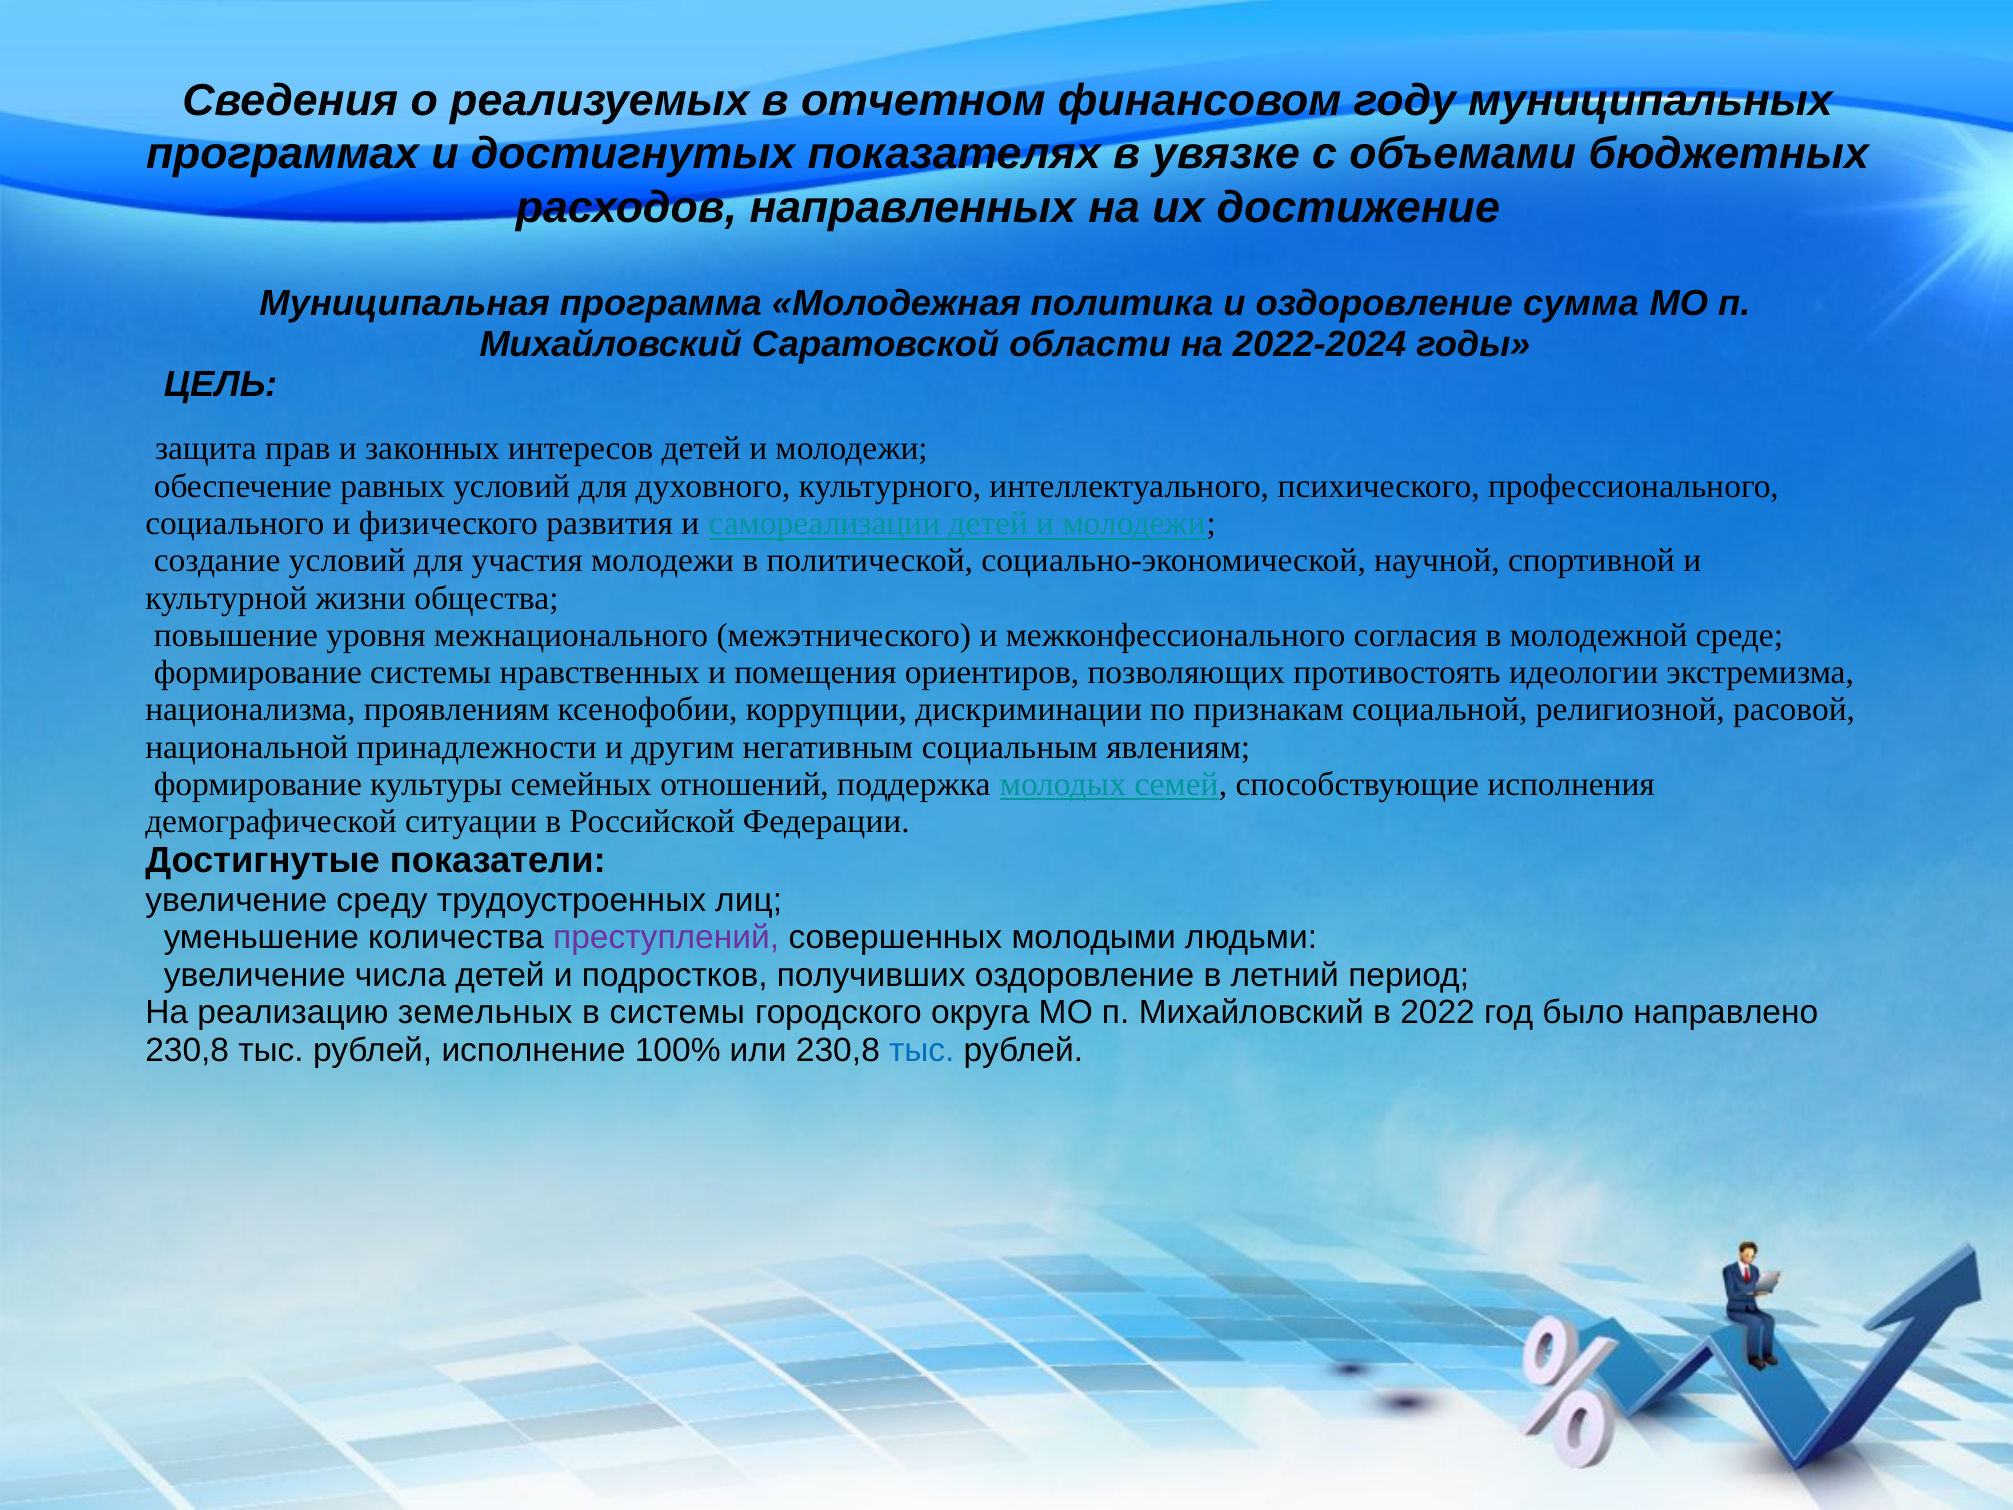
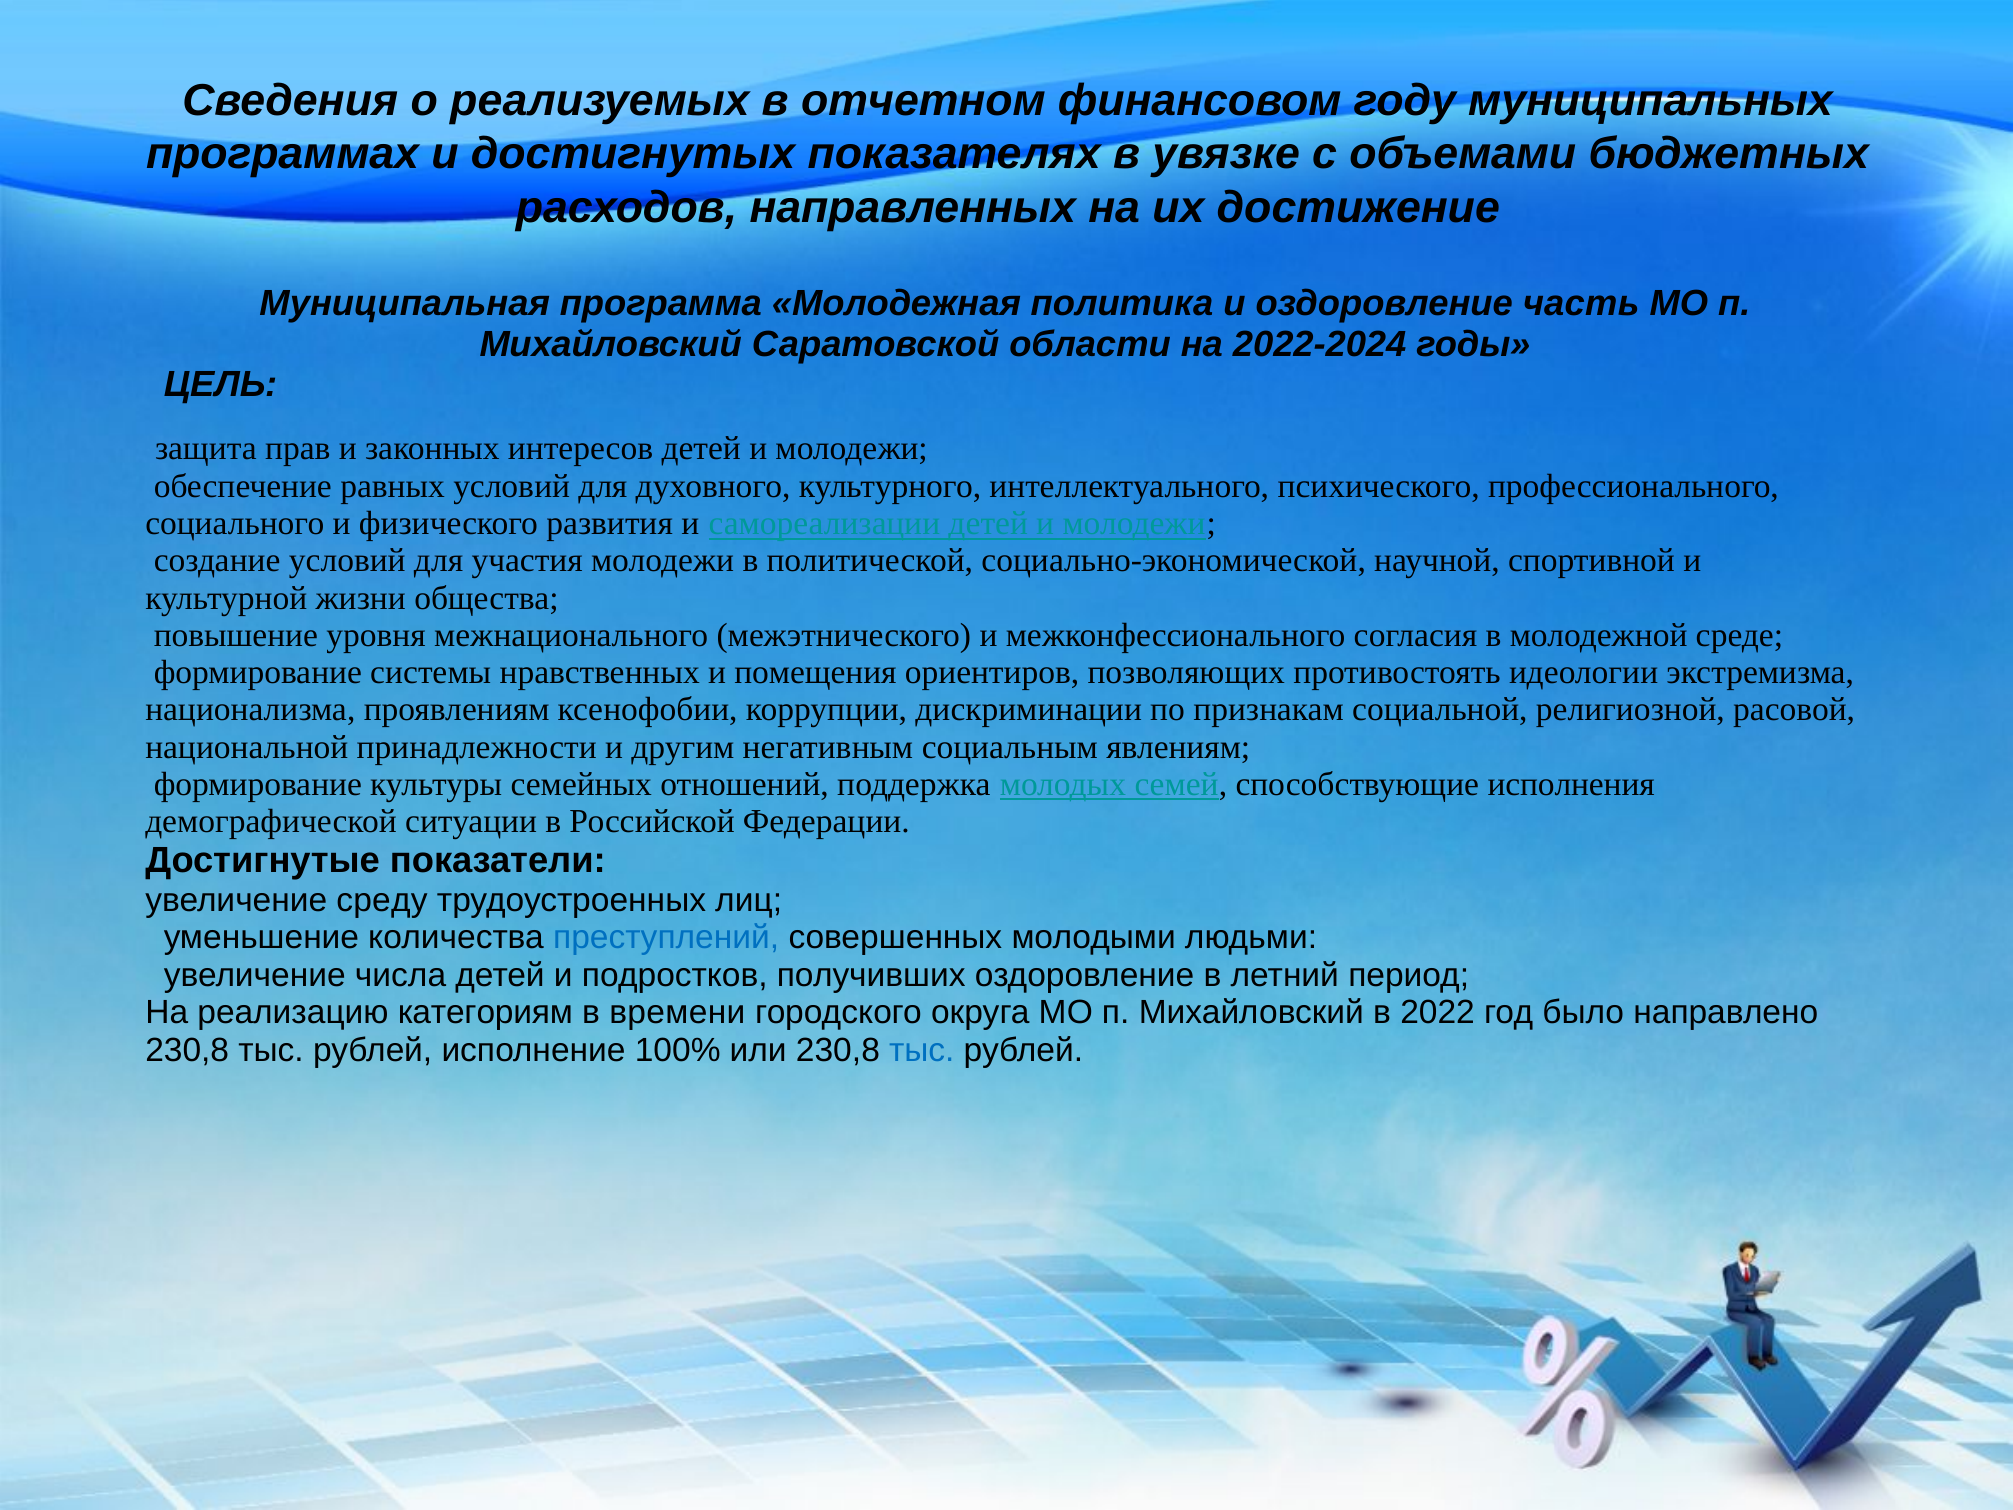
сумма: сумма -> часть
преступлений colour: purple -> blue
земельных: земельных -> категориям
в системы: системы -> времени
